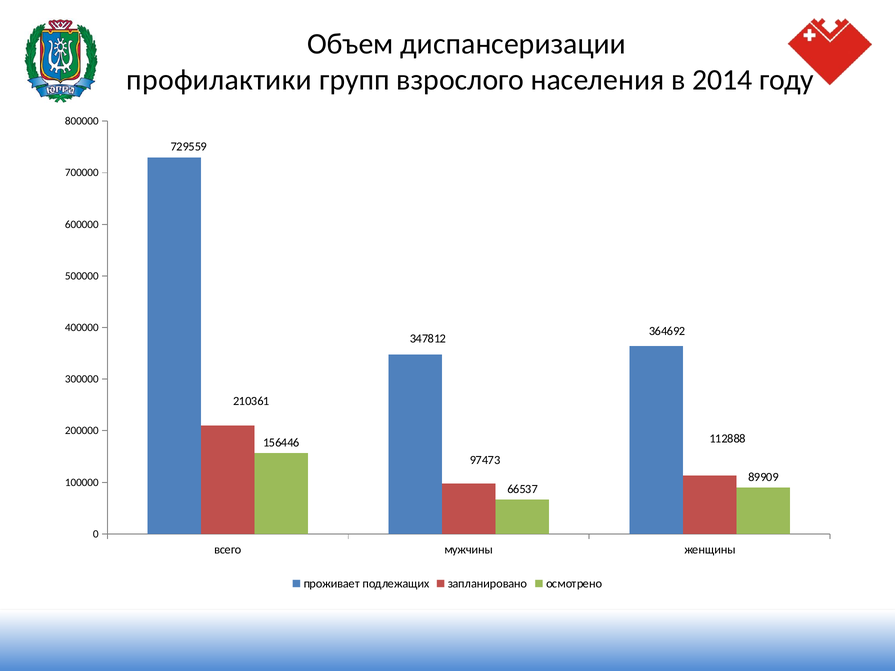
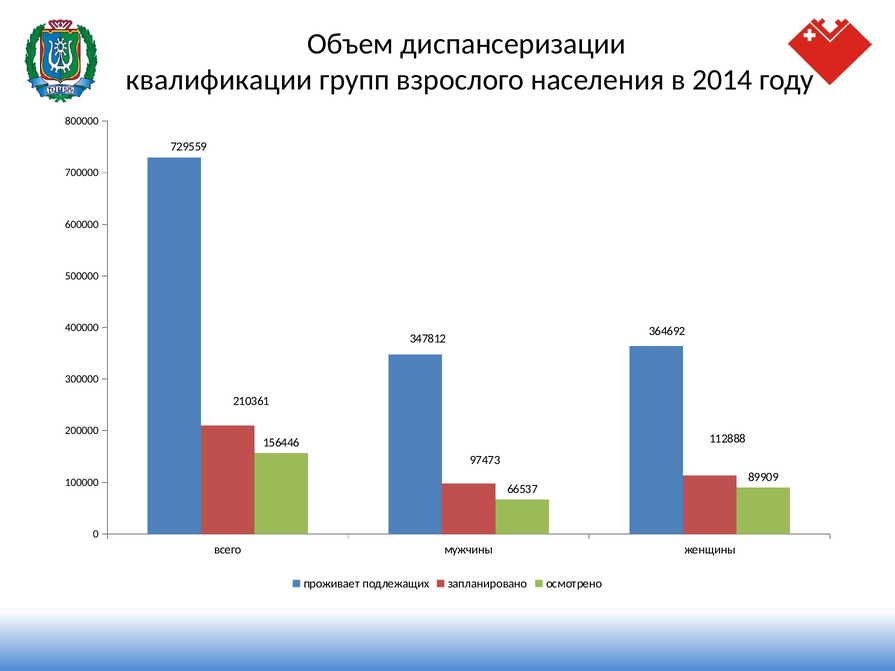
профилактики: профилактики -> квалификации
